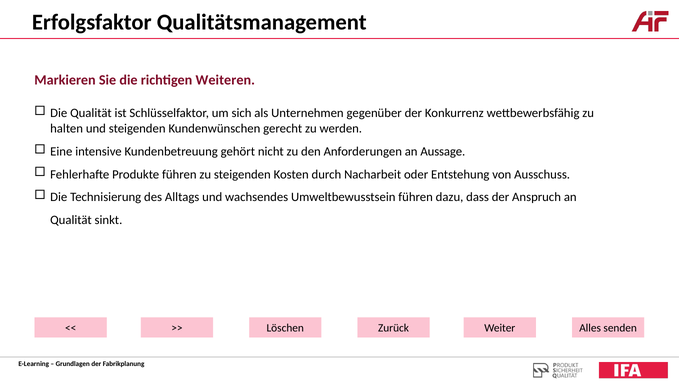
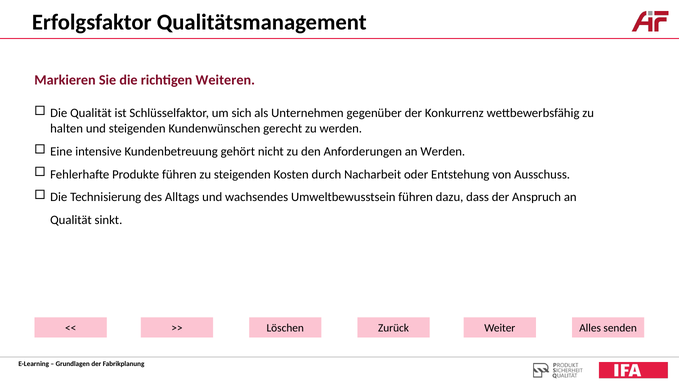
an Aussage: Aussage -> Werden
